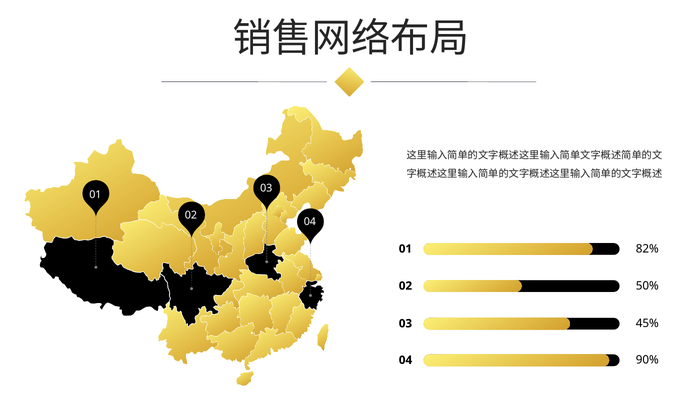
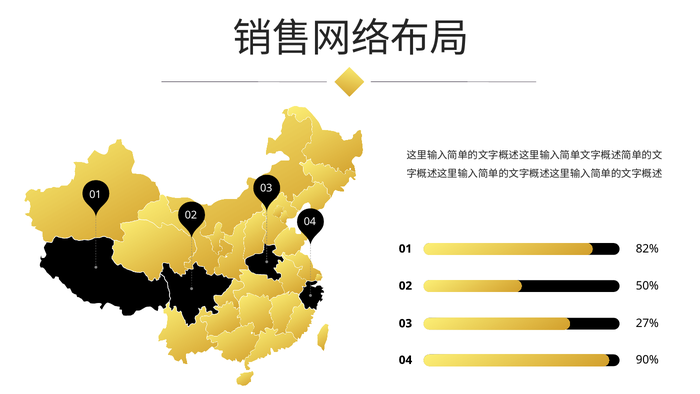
45%: 45% -> 27%
